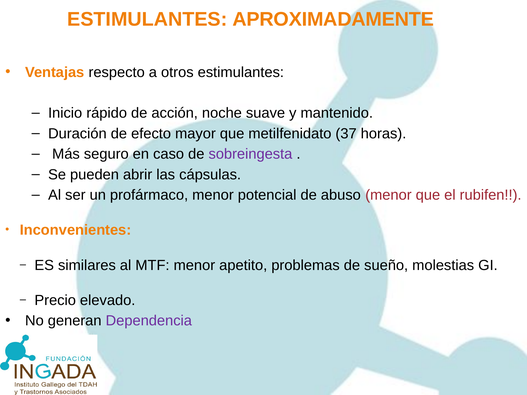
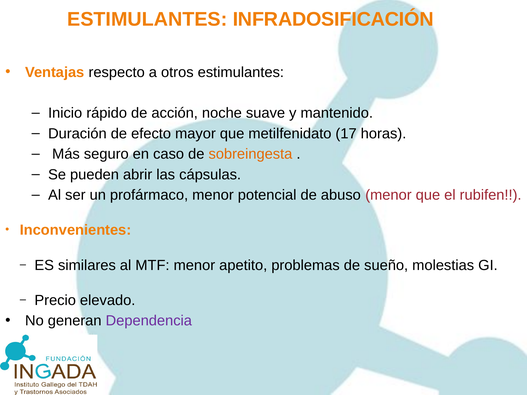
APROXIMADAMENTE: APROXIMADAMENTE -> INFRADOSIFICACIÓN
37: 37 -> 17
sobreingesta colour: purple -> orange
